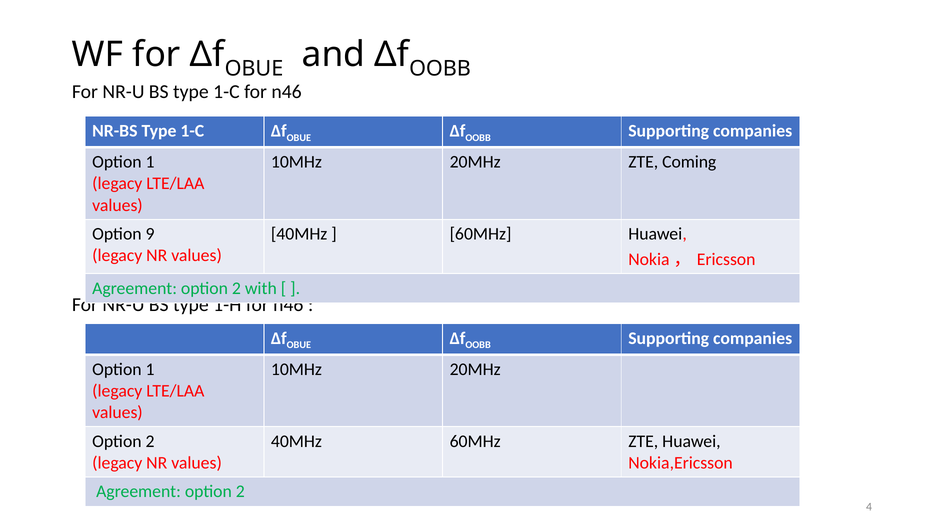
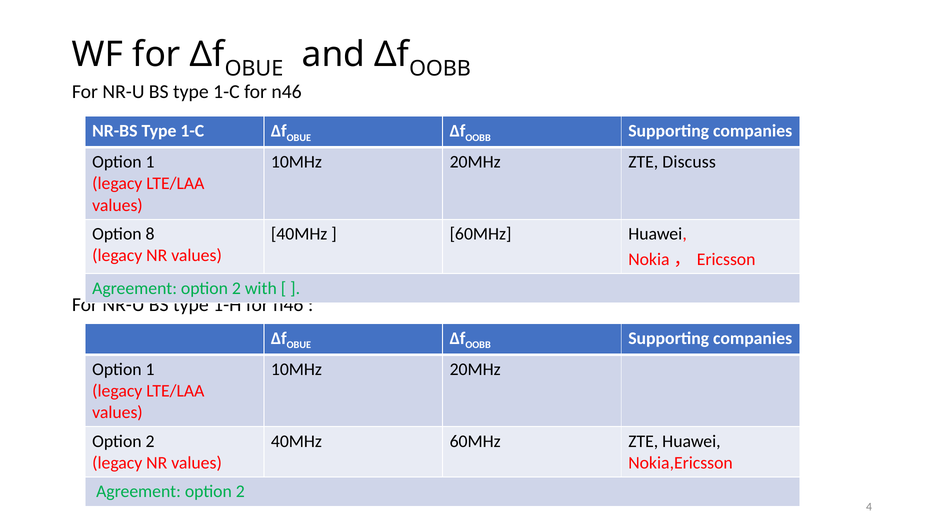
Coming: Coming -> Discuss
9: 9 -> 8
